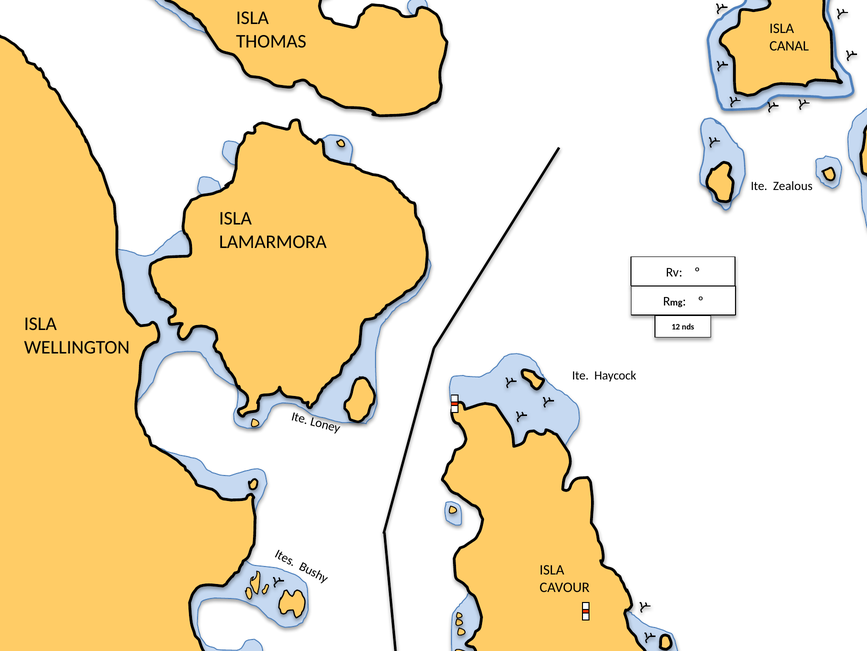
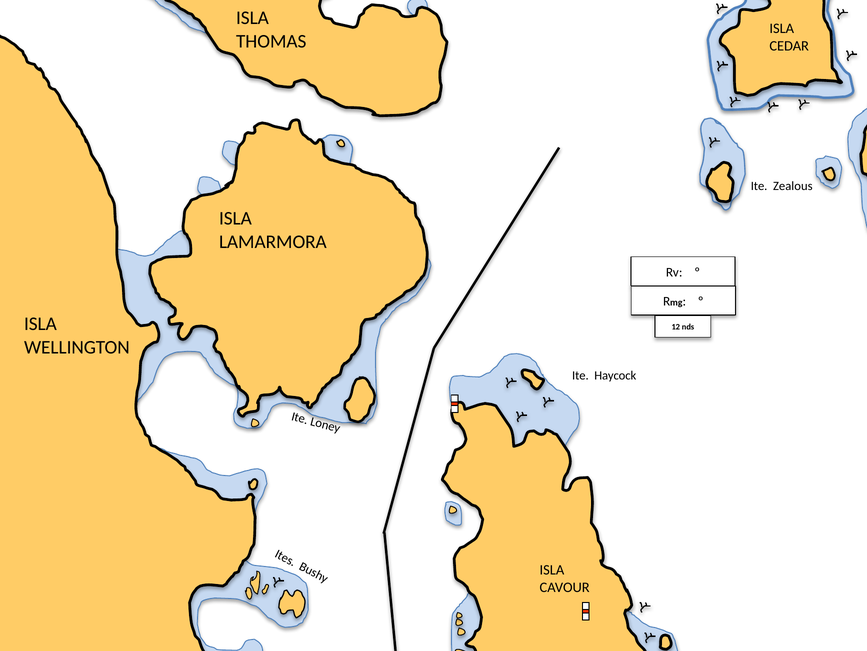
CANAL: CANAL -> CEDAR
